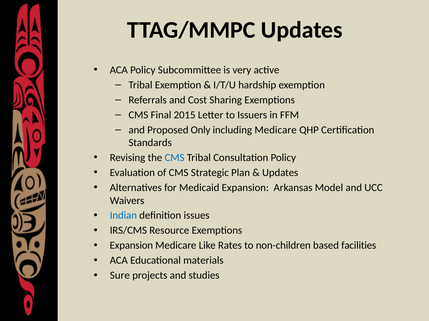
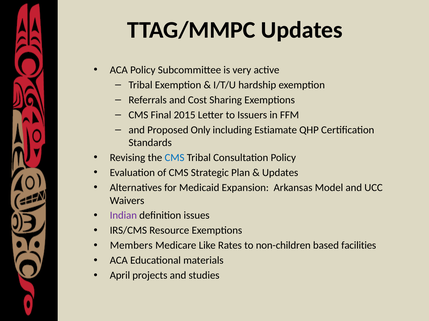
including Medicare: Medicare -> Estiamate
Indian colour: blue -> purple
Expansion at (131, 246): Expansion -> Members
Sure: Sure -> April
